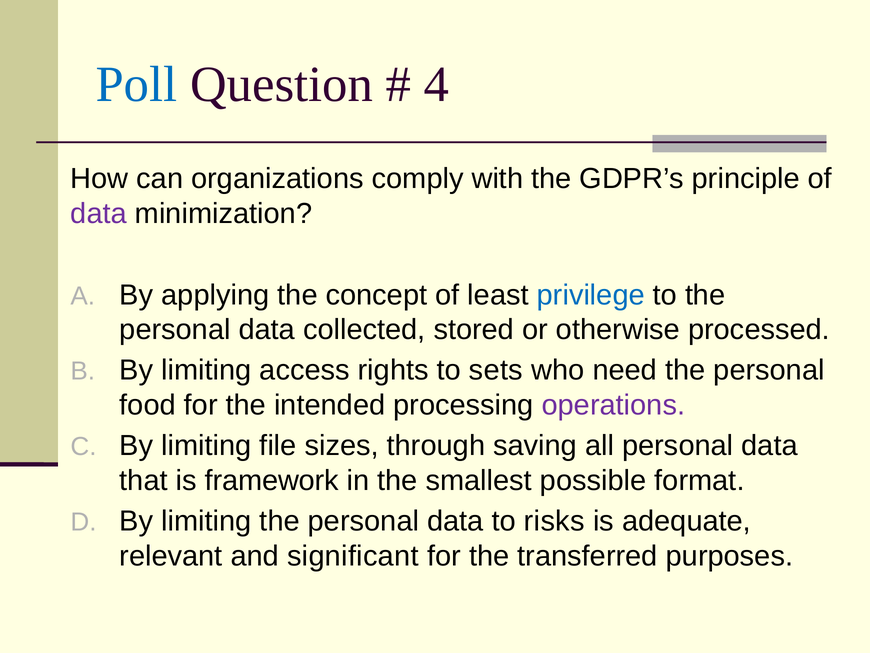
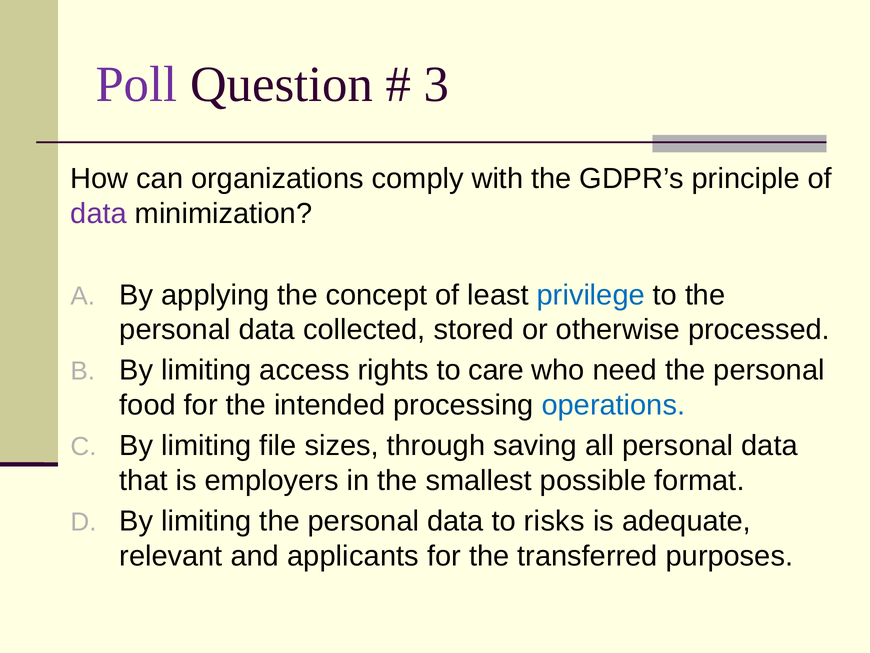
Poll colour: blue -> purple
4: 4 -> 3
sets: sets -> care
operations colour: purple -> blue
framework: framework -> employers
significant: significant -> applicants
